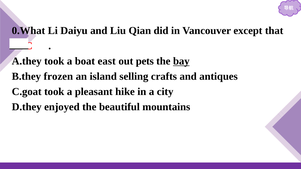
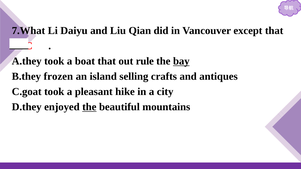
0.What: 0.What -> 7.What
boat east: east -> that
pets: pets -> rule
the at (89, 107) underline: none -> present
